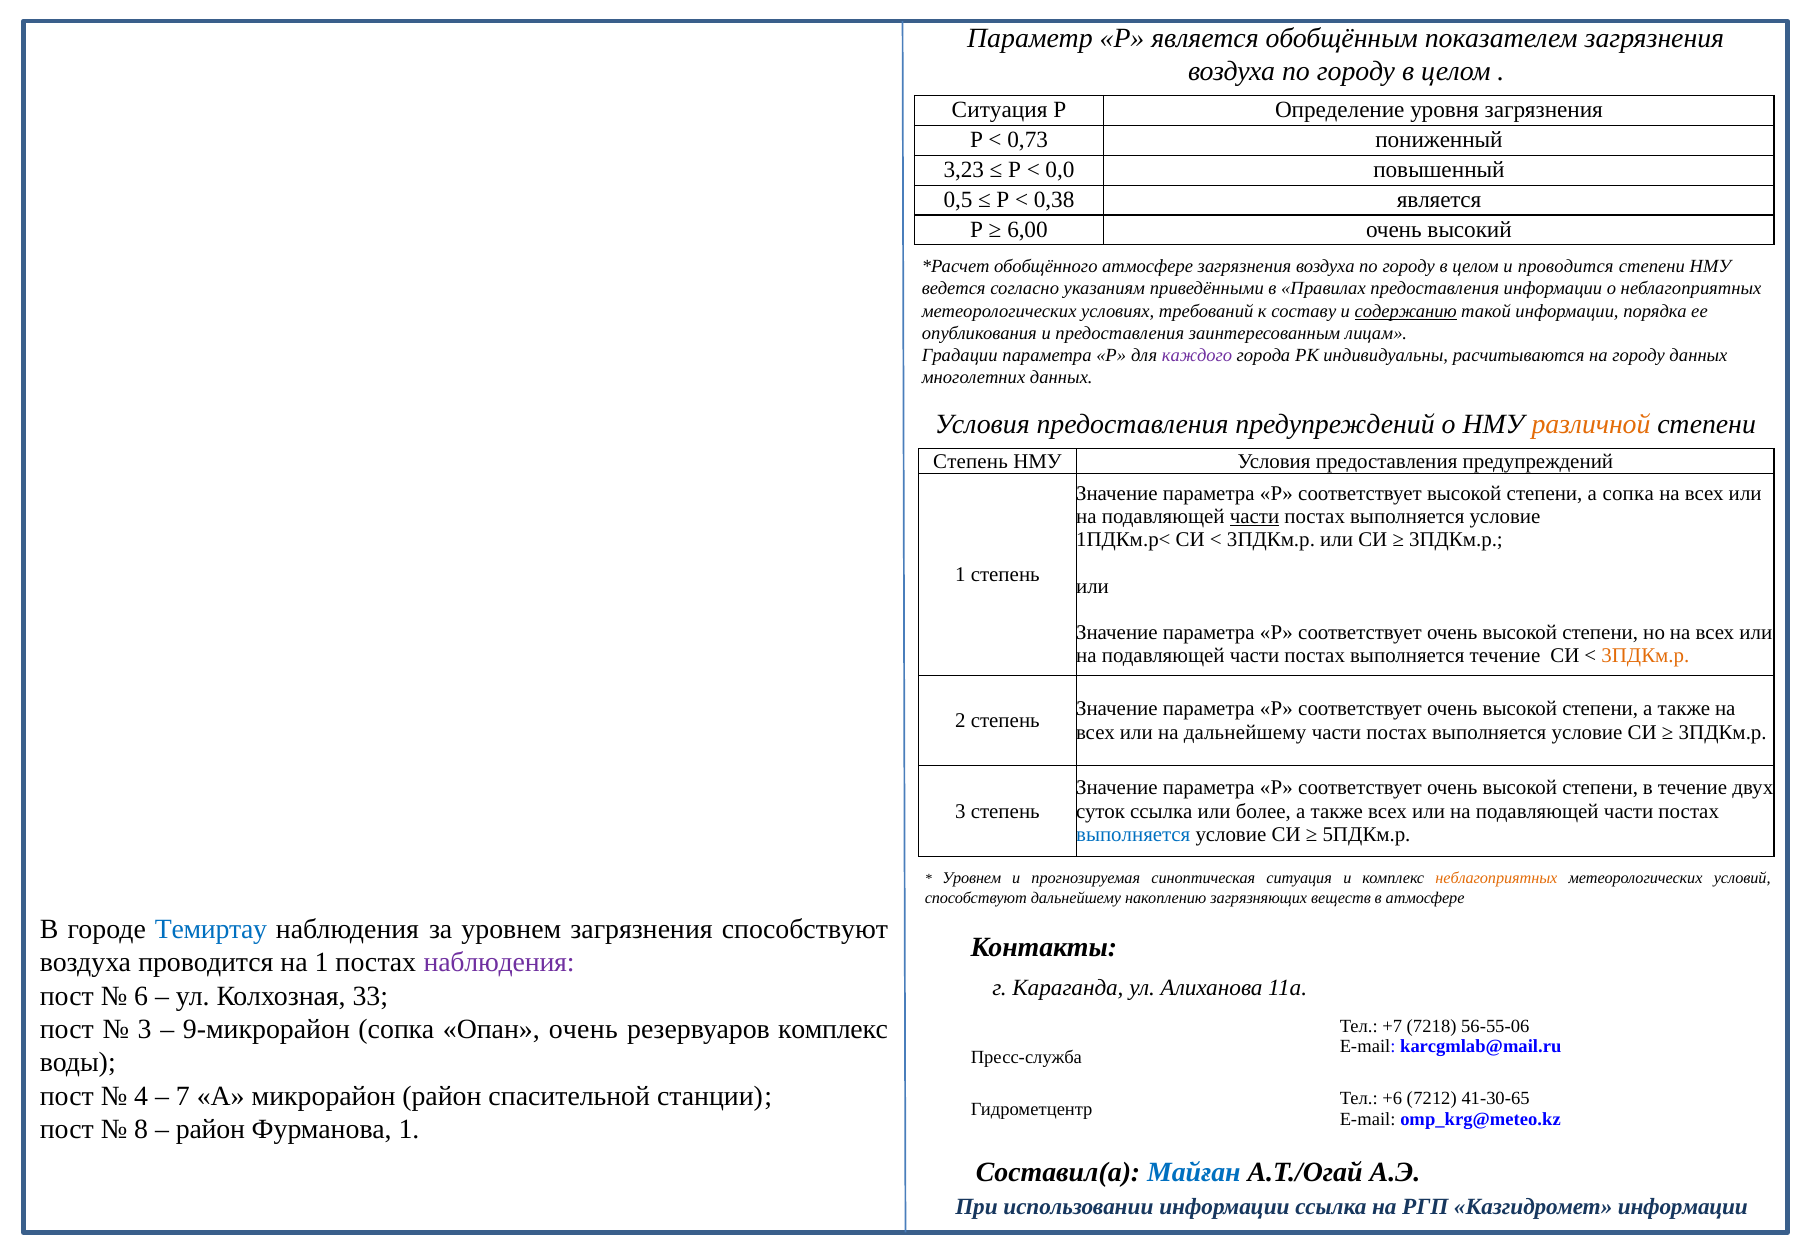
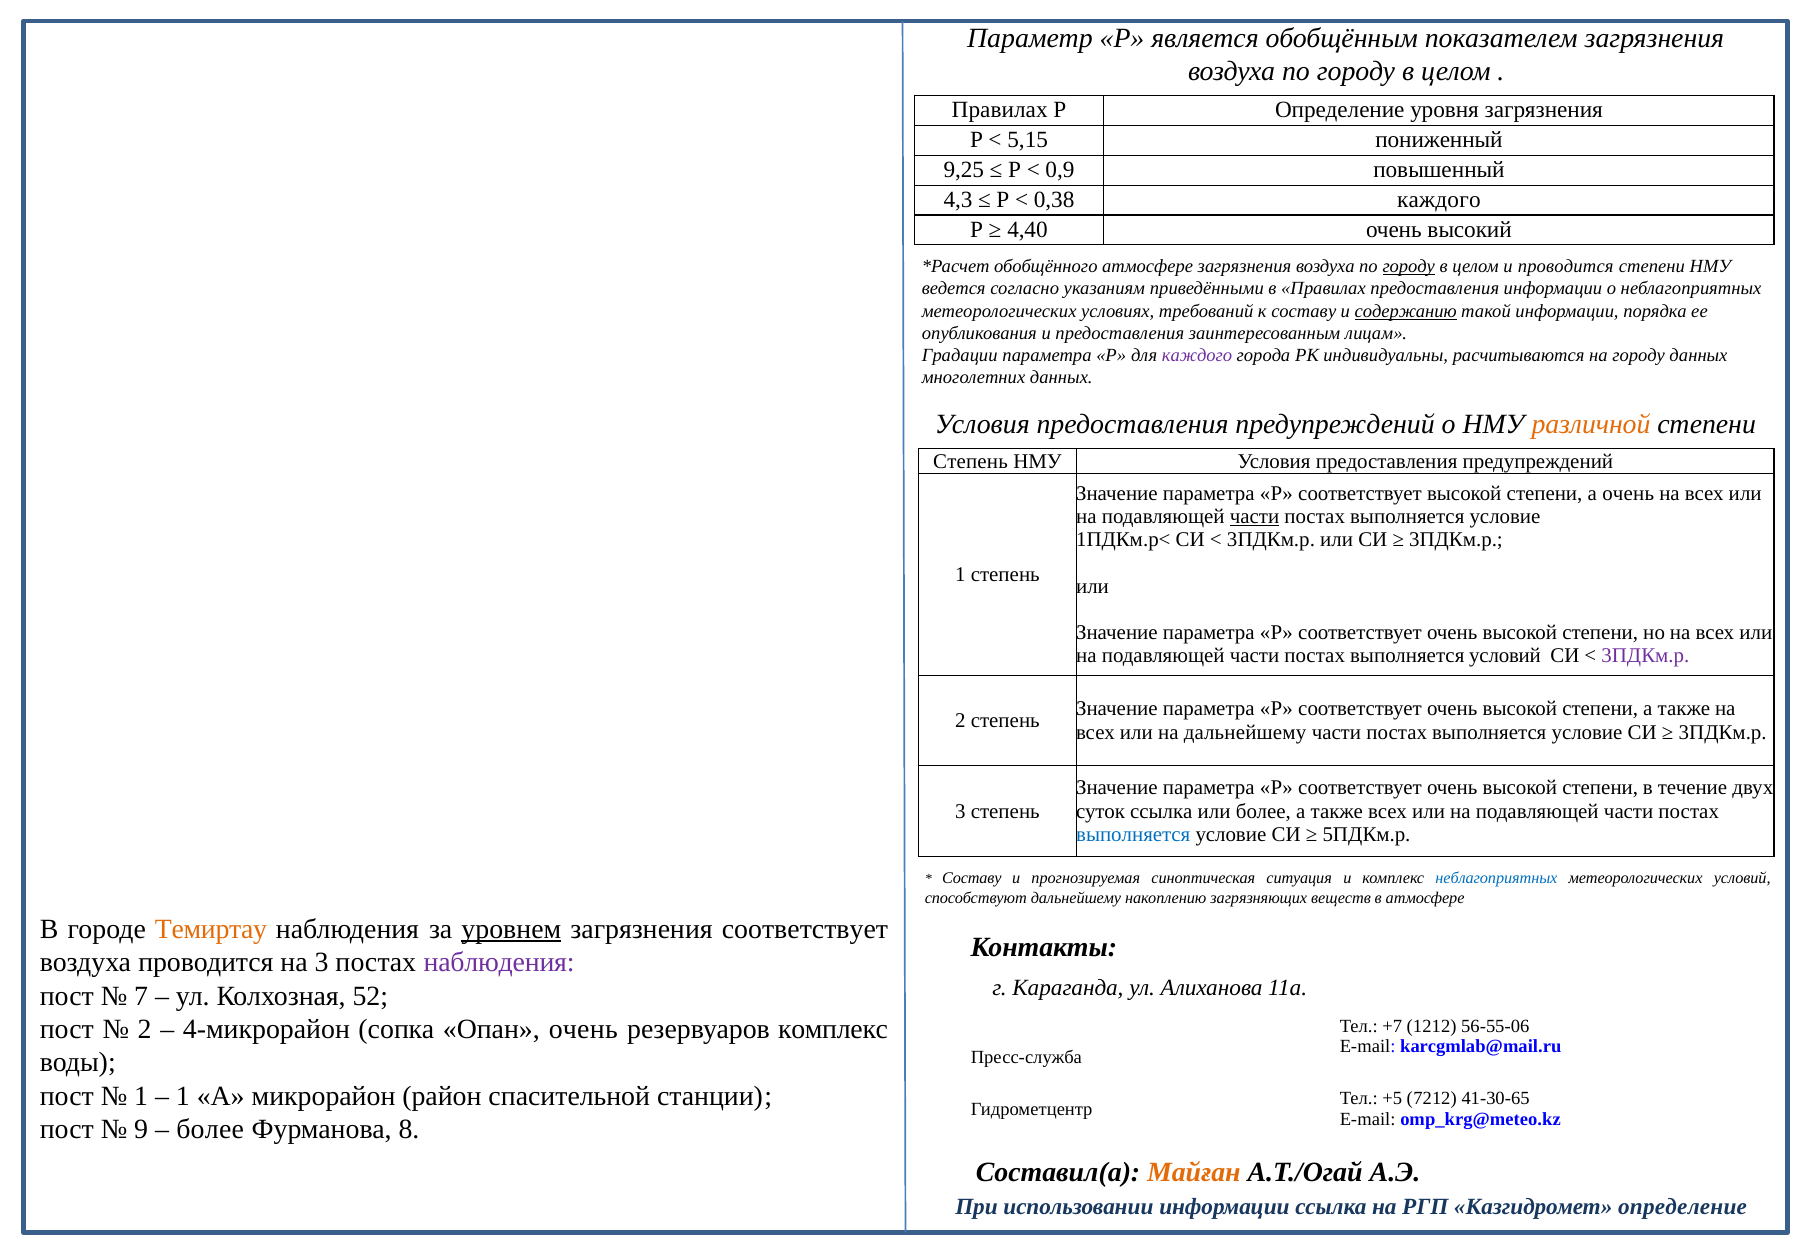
Ситуация at (1000, 110): Ситуация -> Правилах
0,73: 0,73 -> 5,15
3,23: 3,23 -> 9,25
0,0: 0,0 -> 0,9
0,5: 0,5 -> 4,3
0,38 является: является -> каждого
6,00: 6,00 -> 4,40
городу at (1409, 267) underline: none -> present
а сопка: сопка -> очень
выполняется течение: течение -> условий
3ПДКм.р at (1645, 656) colour: orange -> purple
Уровнем at (972, 878): Уровнем -> Составу
неблагоприятных at (1496, 878) colour: orange -> blue
Темиртау colour: blue -> orange
уровнем at (511, 929) underline: none -> present
загрязнения способствуют: способствуют -> соответствует
на 1: 1 -> 3
6: 6 -> 7
33: 33 -> 52
3 at (145, 1029): 3 -> 2
9-микрорайон: 9-микрорайон -> 4-микрорайон
7218: 7218 -> 1212
4 at (141, 1096): 4 -> 1
7 at (183, 1096): 7 -> 1
+6: +6 -> +5
8: 8 -> 9
район at (210, 1129): район -> более
Фурманова 1: 1 -> 8
Майған colour: blue -> orange
Казгидромет информации: информации -> определение
